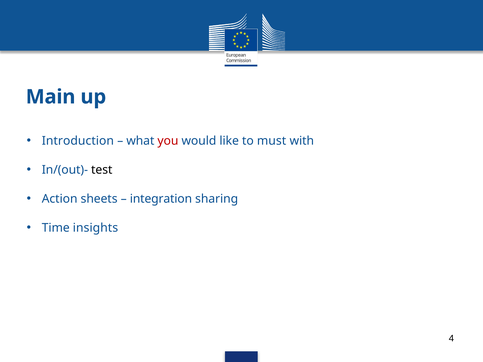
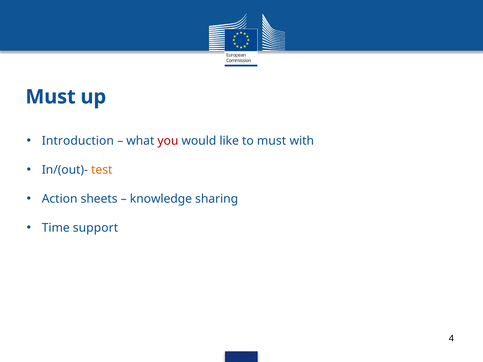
Main at (51, 97): Main -> Must
test colour: black -> orange
integration: integration -> knowledge
insights: insights -> support
